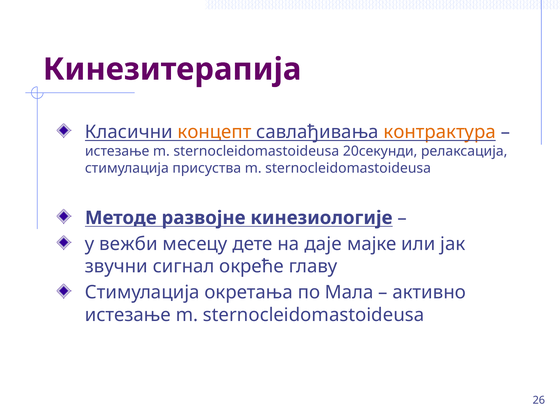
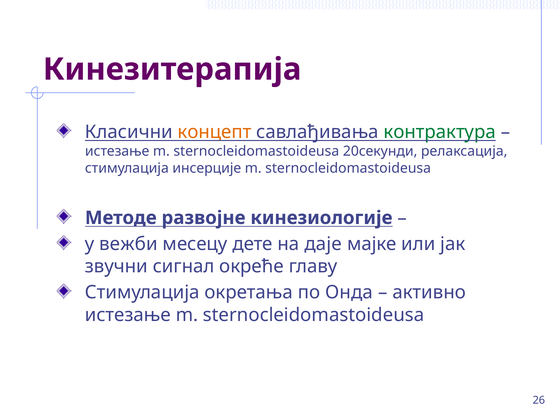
контрактура colour: orange -> green
присуства: присуства -> инсерције
Мала: Мала -> Онда
